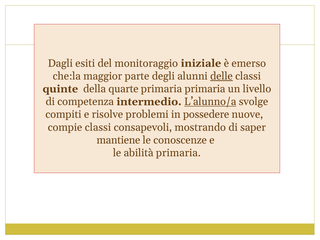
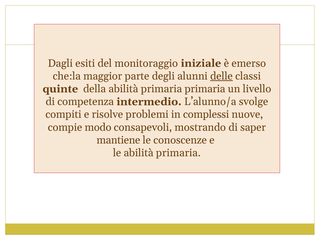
della quarte: quarte -> abilità
L’alunno/a underline: present -> none
possedere: possedere -> complessi
compie classi: classi -> modo
